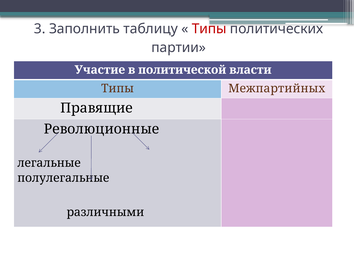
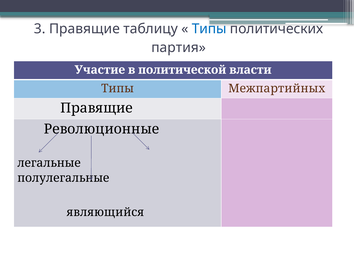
3 Заполнить: Заполнить -> Правящие
Типы at (209, 29) colour: red -> blue
партии: партии -> партия
различными: различными -> являющийся
